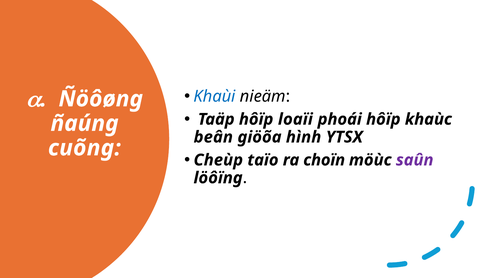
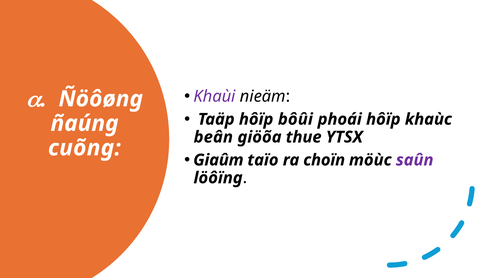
Khaùi colour: blue -> purple
loaïi: loaïi -> bôûi
hình: hình -> thue
Cheùp: Cheùp -> Giaûm
